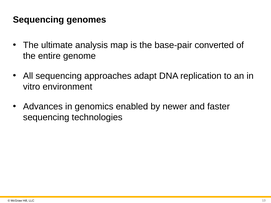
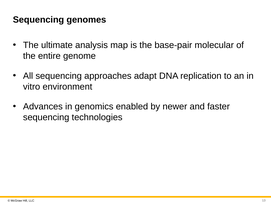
converted: converted -> molecular
